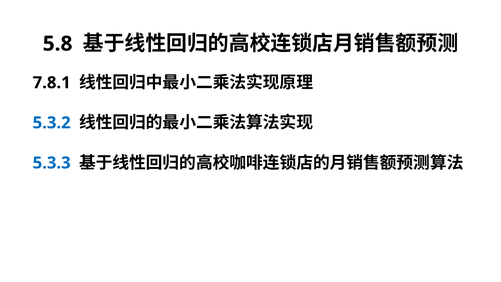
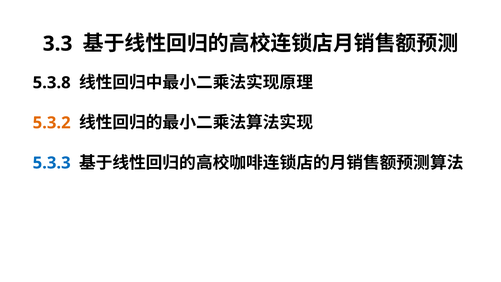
5.8: 5.8 -> 3.3
7.8.1: 7.8.1 -> 5.3.8
5.3.2 colour: blue -> orange
